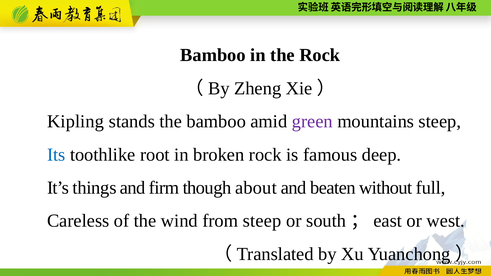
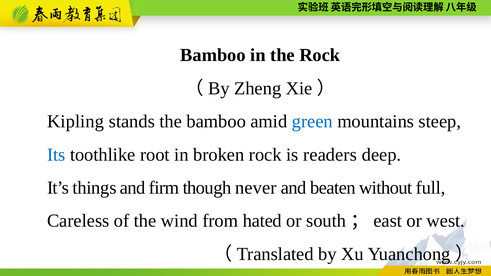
green colour: purple -> blue
famous: famous -> readers
about: about -> never
from steep: steep -> hated
